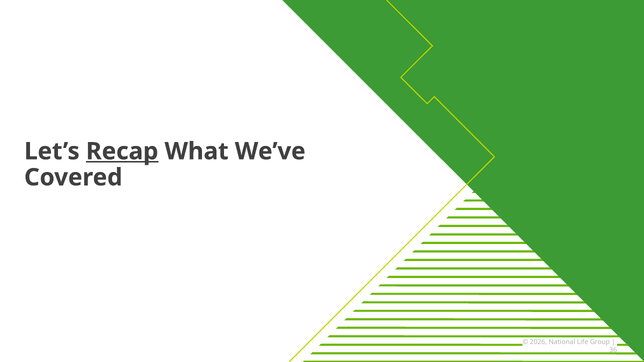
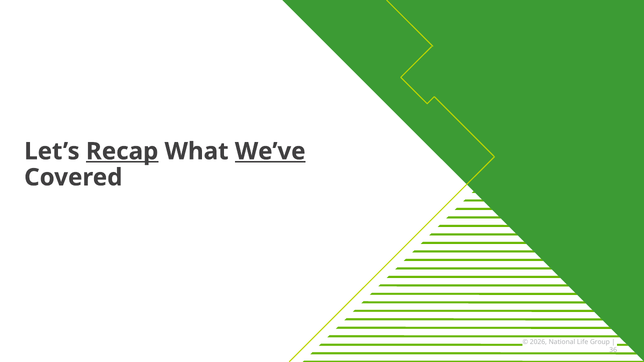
We’ve underline: none -> present
